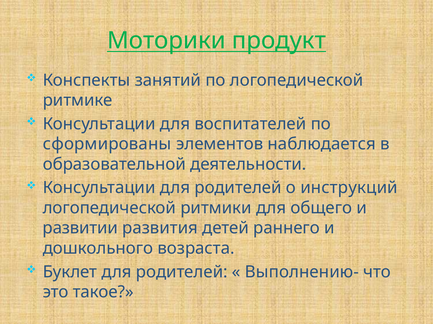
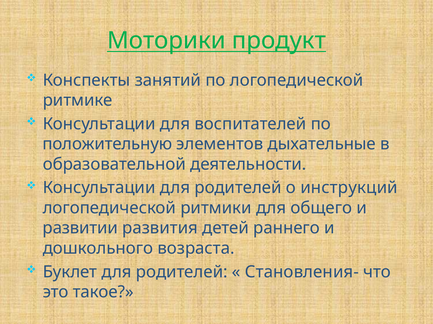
сформированы: сформированы -> положительную
наблюдается: наблюдается -> дыхательные
Выполнению-: Выполнению- -> Становления-
